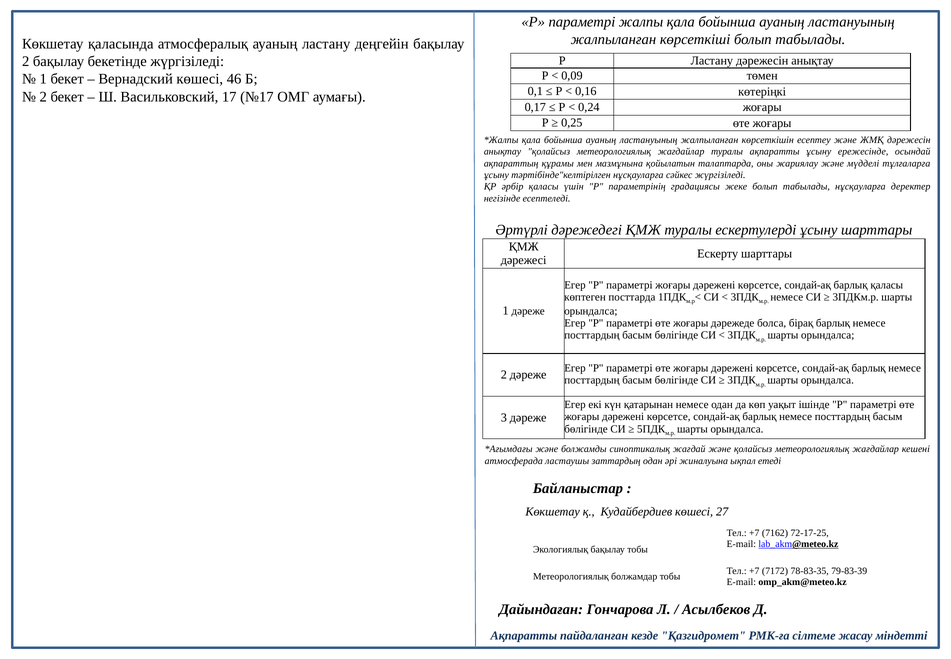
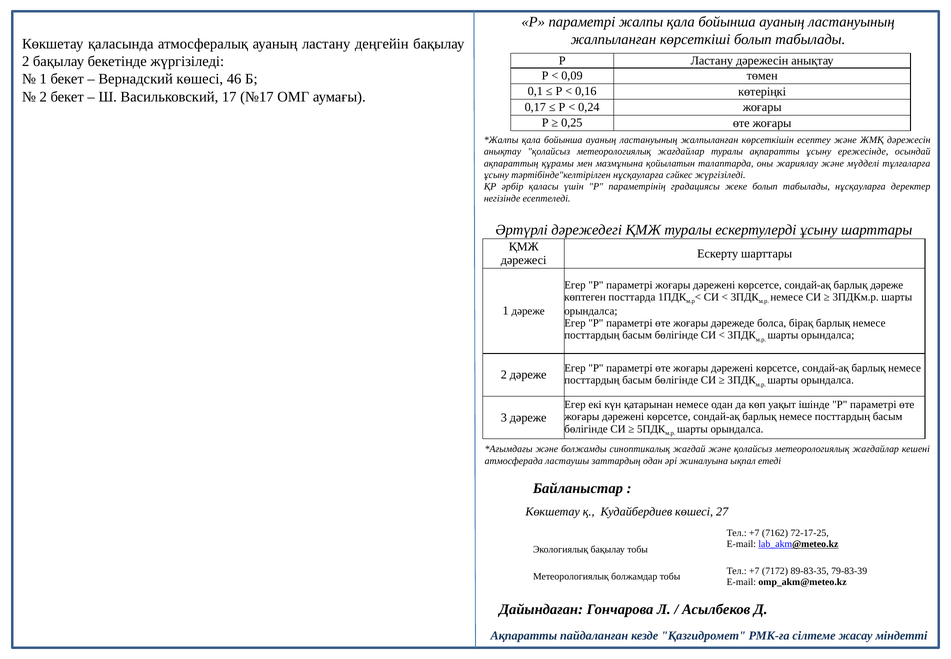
барлық қаласы: қаласы -> дәреже
78-83-35: 78-83-35 -> 89-83-35
